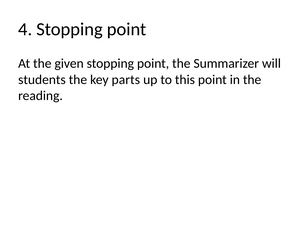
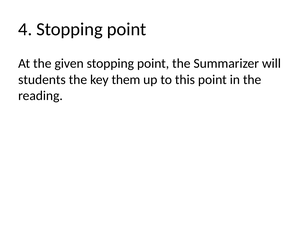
parts: parts -> them
